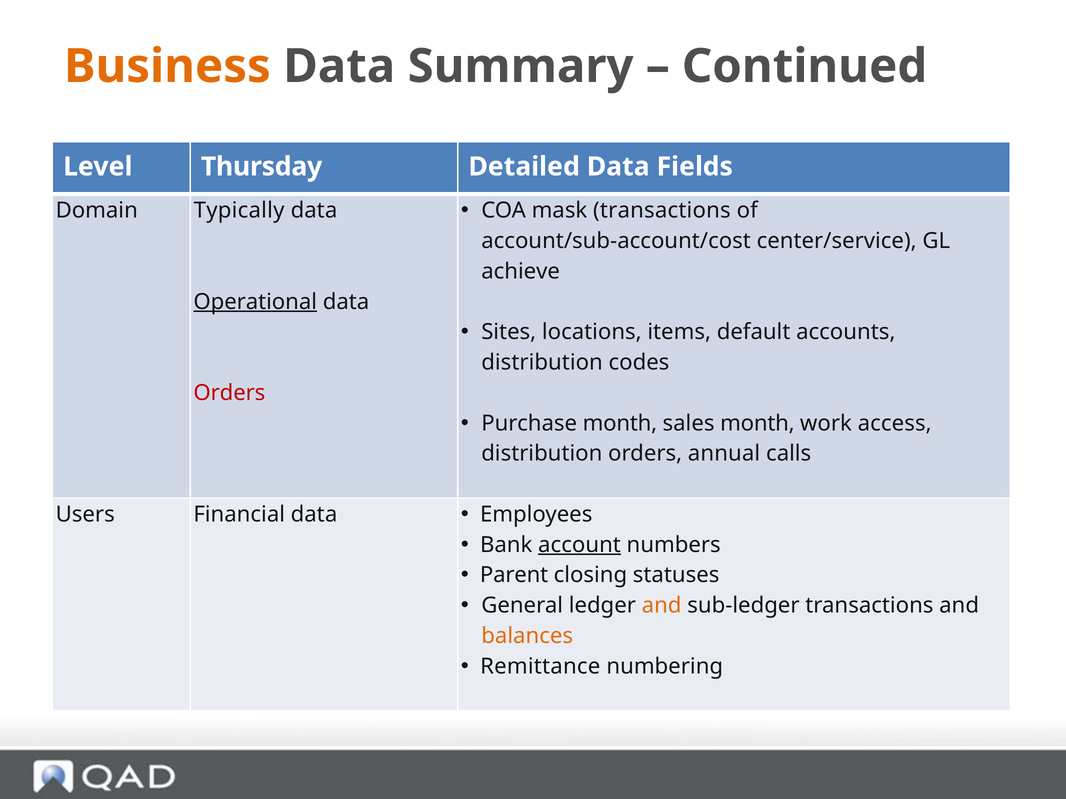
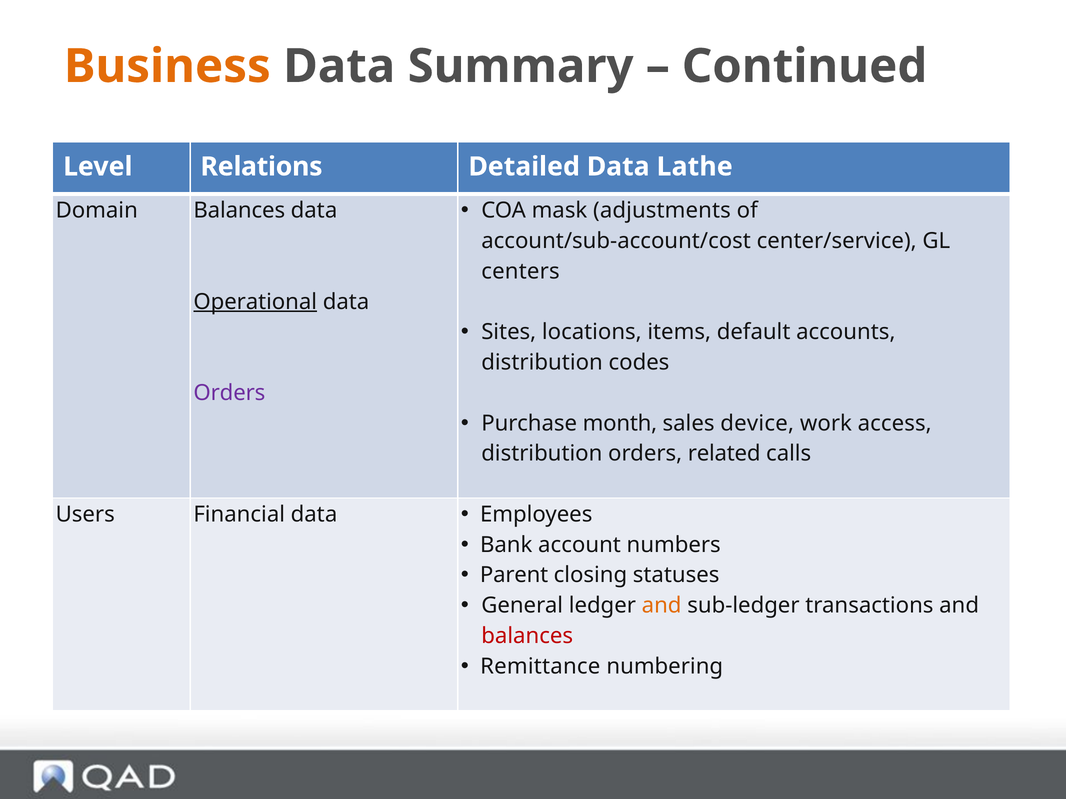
Thursday: Thursday -> Relations
Fields: Fields -> Lathe
mask transactions: transactions -> adjustments
Domain Typically: Typically -> Balances
achieve: achieve -> centers
Orders at (229, 393) colour: red -> purple
sales month: month -> device
annual: annual -> related
account underline: present -> none
balances at (527, 636) colour: orange -> red
